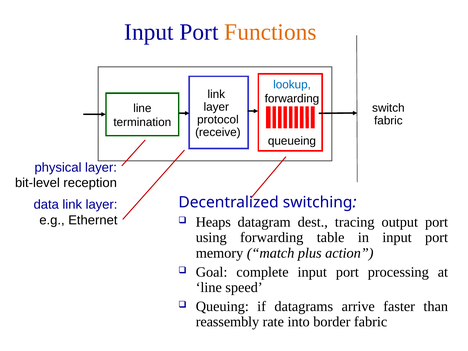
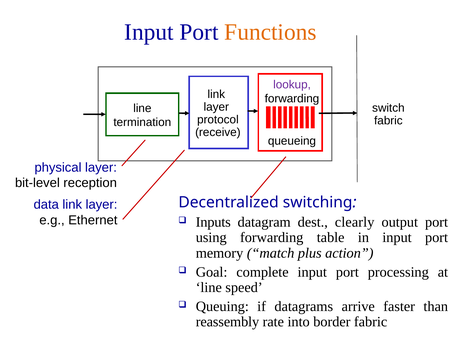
lookup colour: blue -> purple
Heaps: Heaps -> Inputs
tracing: tracing -> clearly
